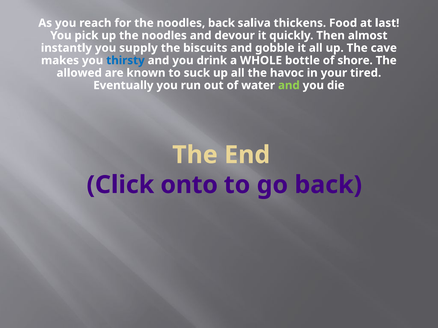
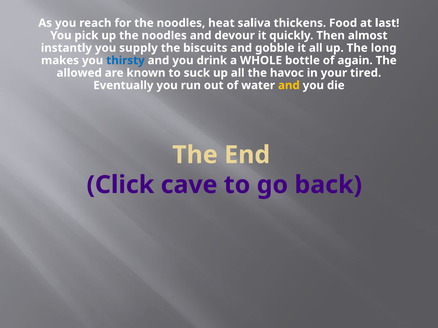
noodles back: back -> heat
cave: cave -> long
shore: shore -> again
and at (289, 85) colour: light green -> yellow
onto: onto -> cave
